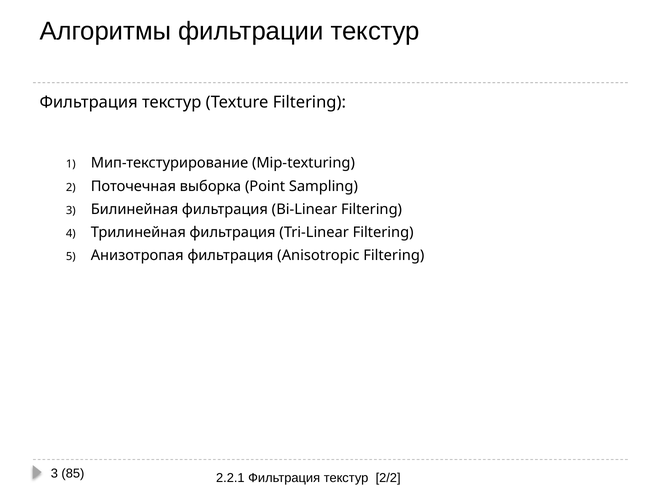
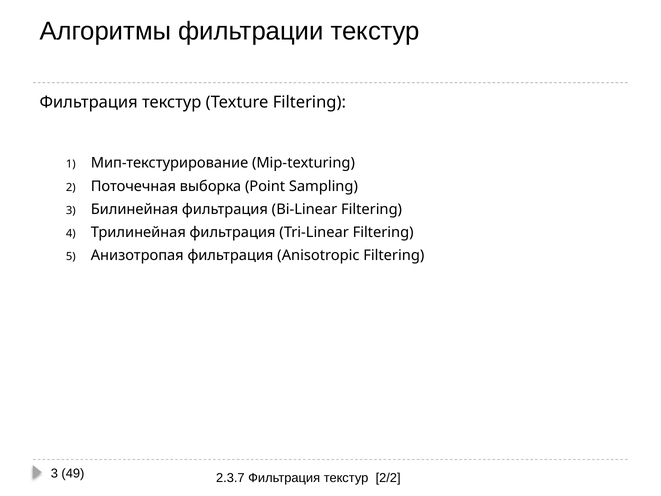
85: 85 -> 49
2.2.1: 2.2.1 -> 2.3.7
